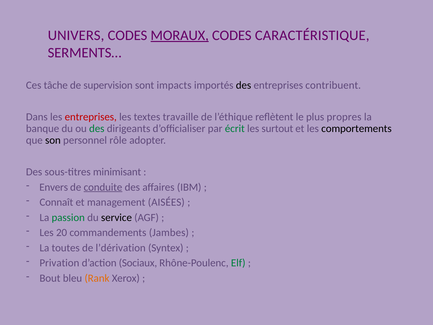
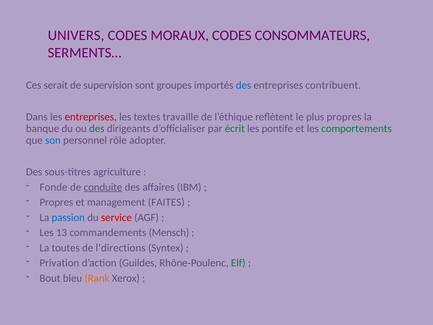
MORAUX underline: present -> none
CARACTÉRISTIQUE: CARACTÉRISTIQUE -> CONSOMMATEURS
tâche: tâche -> serait
impacts: impacts -> groupes
des at (244, 85) colour: black -> blue
surtout: surtout -> pontife
comportements colour: black -> green
son colour: black -> blue
minimisant: minimisant -> agriculture
Envers: Envers -> Fonde
Connaît at (56, 202): Connaît -> Propres
AISÉES: AISÉES -> FAITES
passion colour: green -> blue
service colour: black -> red
20: 20 -> 13
Jambes: Jambes -> Mensch
l’dérivation: l’dérivation -> l’directions
Sociaux: Sociaux -> Guildes
